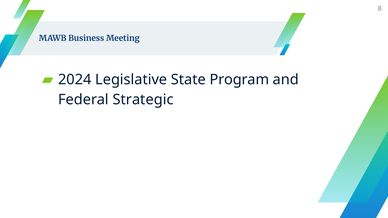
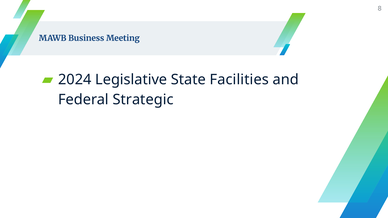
Program: Program -> Facilities
